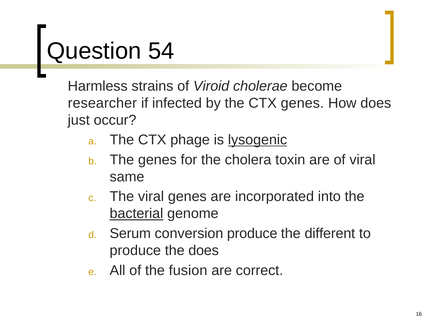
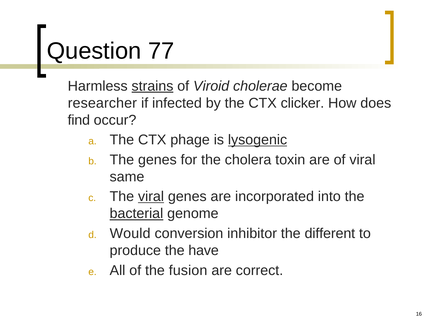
54: 54 -> 77
strains underline: none -> present
CTX genes: genes -> clicker
just: just -> find
viral at (151, 197) underline: none -> present
Serum: Serum -> Would
conversion produce: produce -> inhibitor
the does: does -> have
